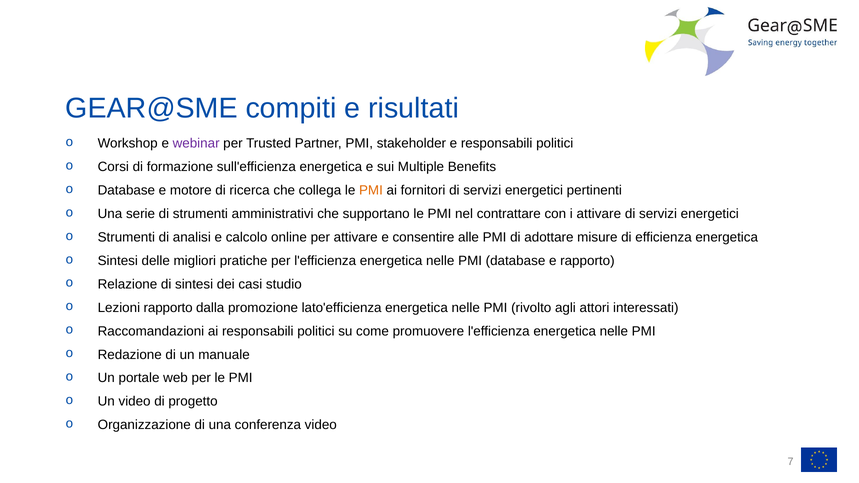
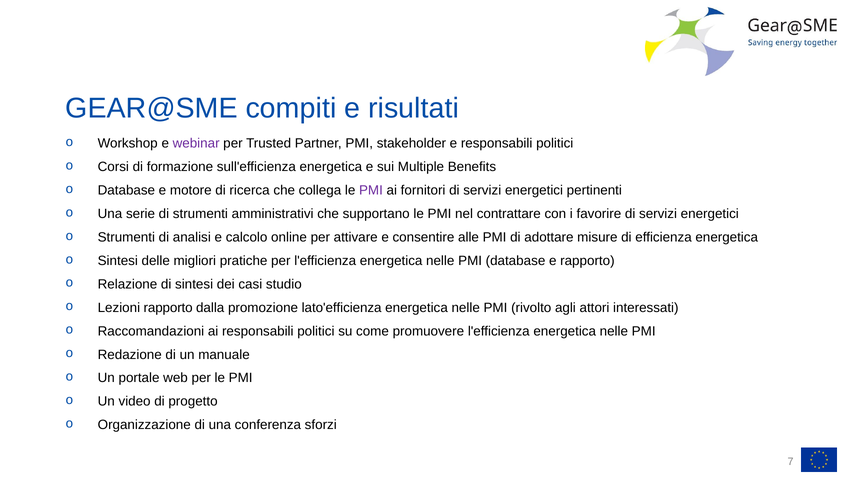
PMI at (371, 190) colour: orange -> purple
i attivare: attivare -> favorire
conferenza video: video -> sforzi
